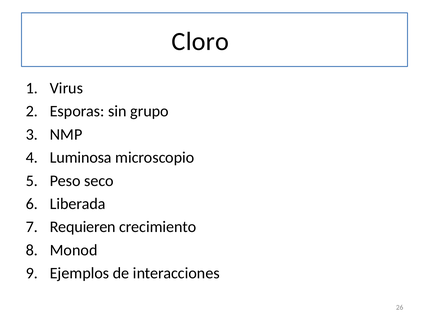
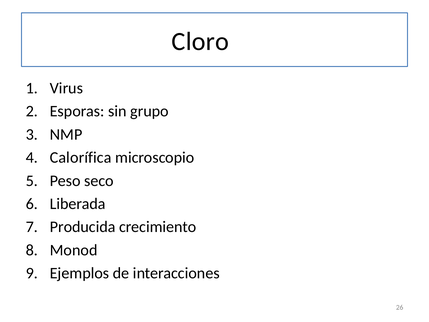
Luminosa: Luminosa -> Calorífica
Requieren: Requieren -> Producida
